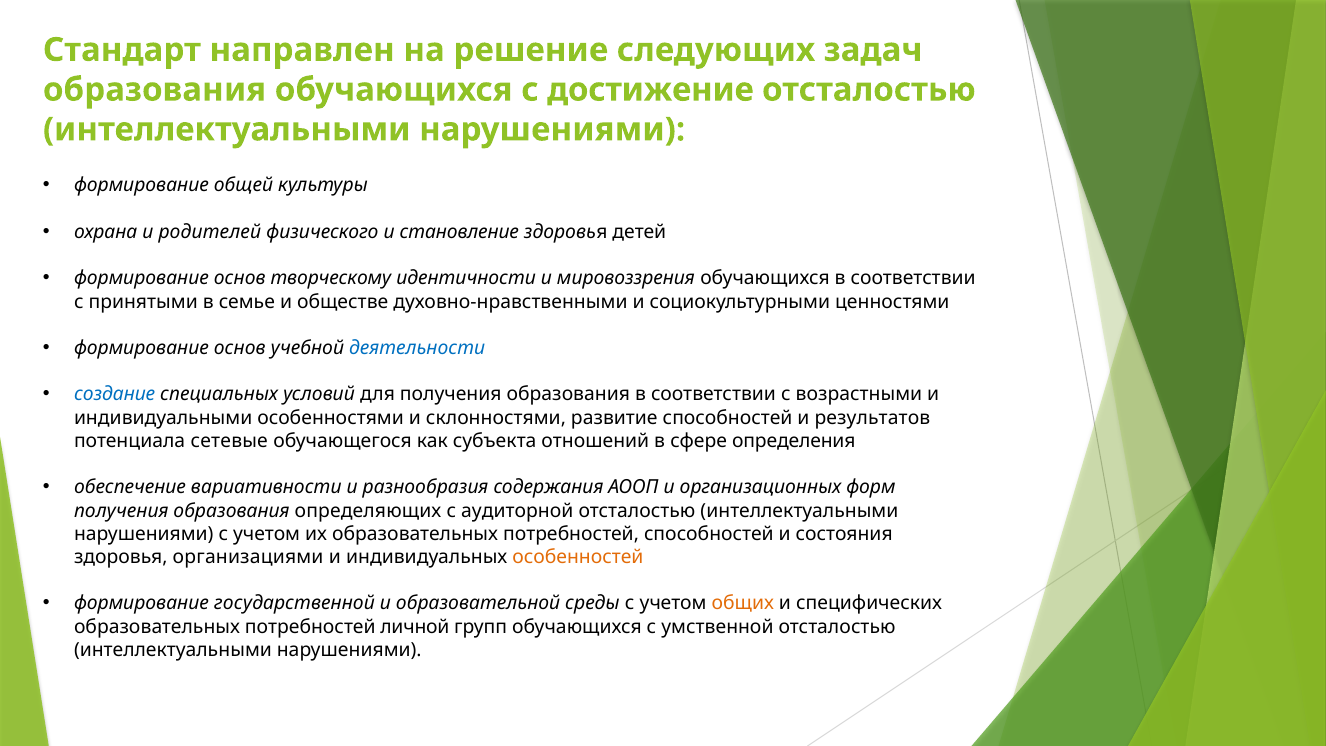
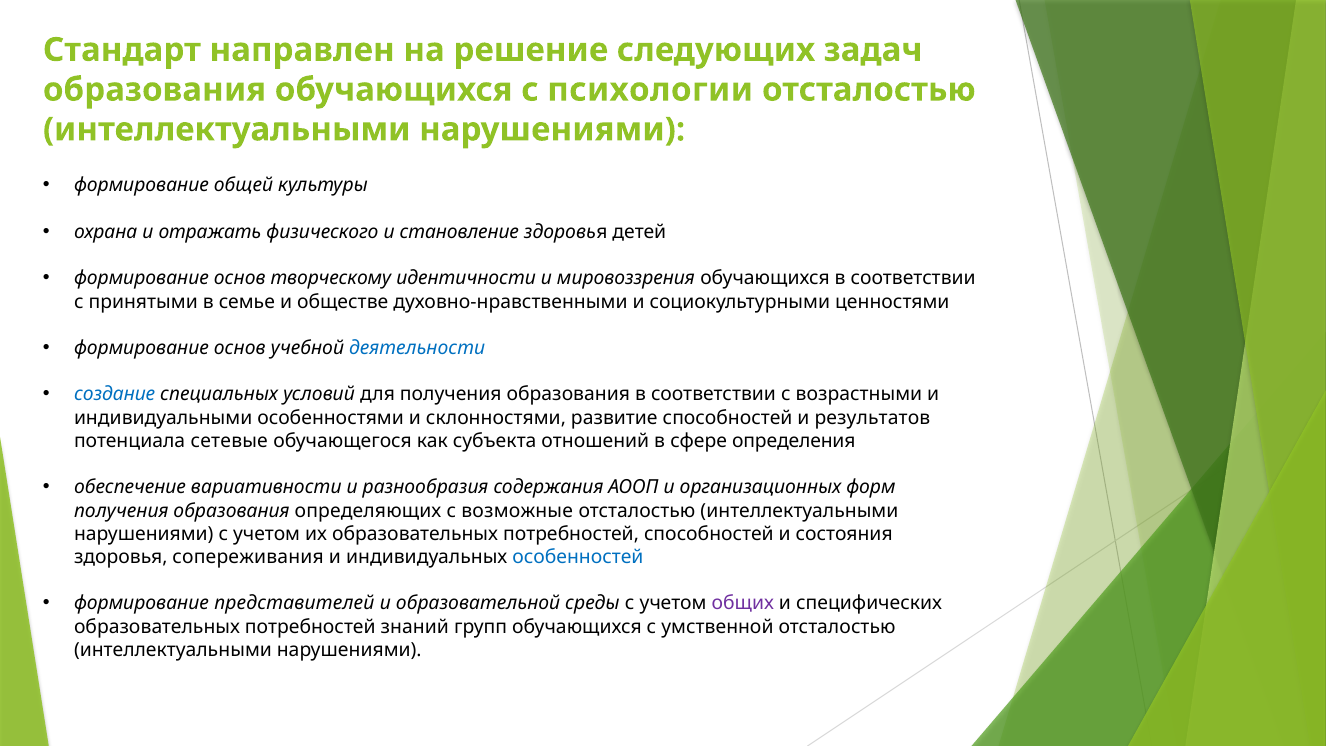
достижение: достижение -> психологии
родителей: родителей -> отражать
аудиторной: аудиторной -> возможные
организациями: организациями -> сопереживания
особенностей colour: orange -> blue
государственной: государственной -> представителей
общих colour: orange -> purple
личной: личной -> знаний
